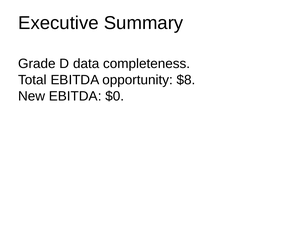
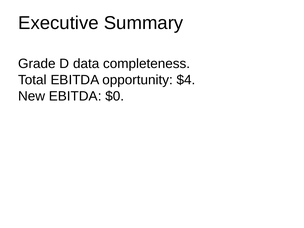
$8: $8 -> $4
